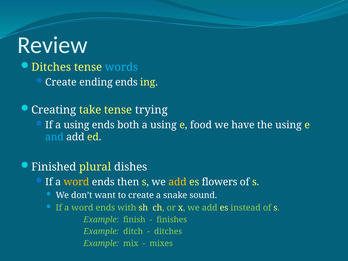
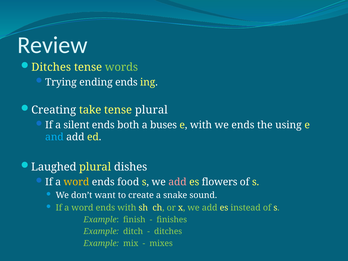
words colour: light blue -> light green
Create at (61, 82): Create -> Trying
tense trying: trying -> plural
If a using: using -> silent
using at (163, 125): using -> buses
e food: food -> with
we have: have -> ends
Finished: Finished -> Laughed
then: then -> food
add at (177, 182) colour: yellow -> pink
